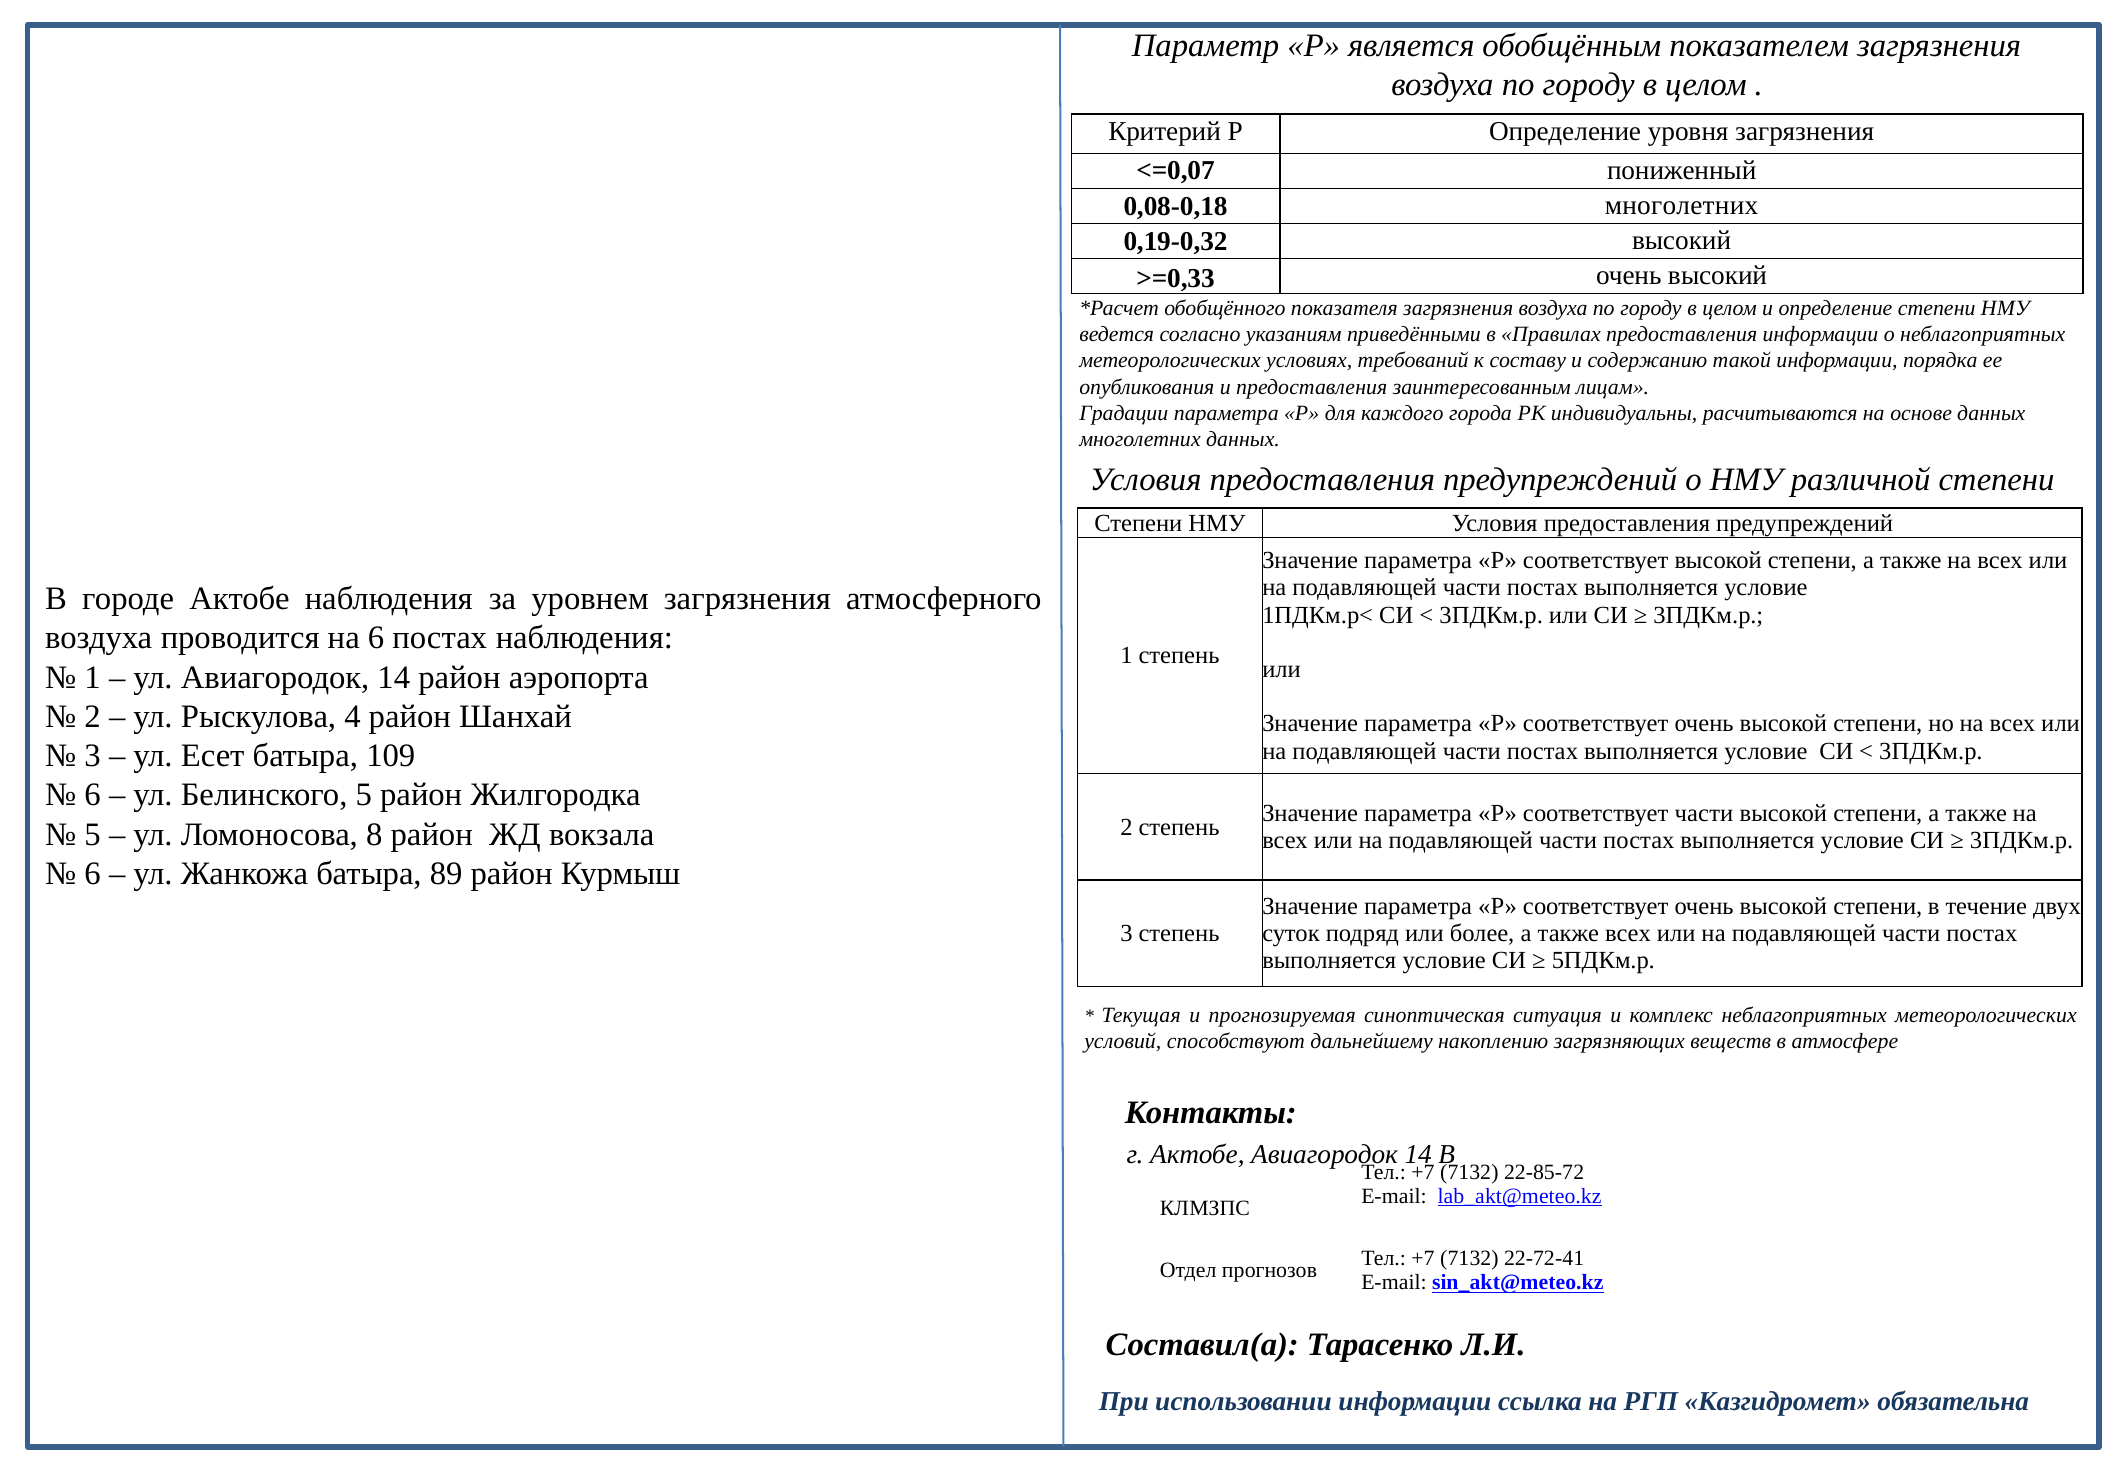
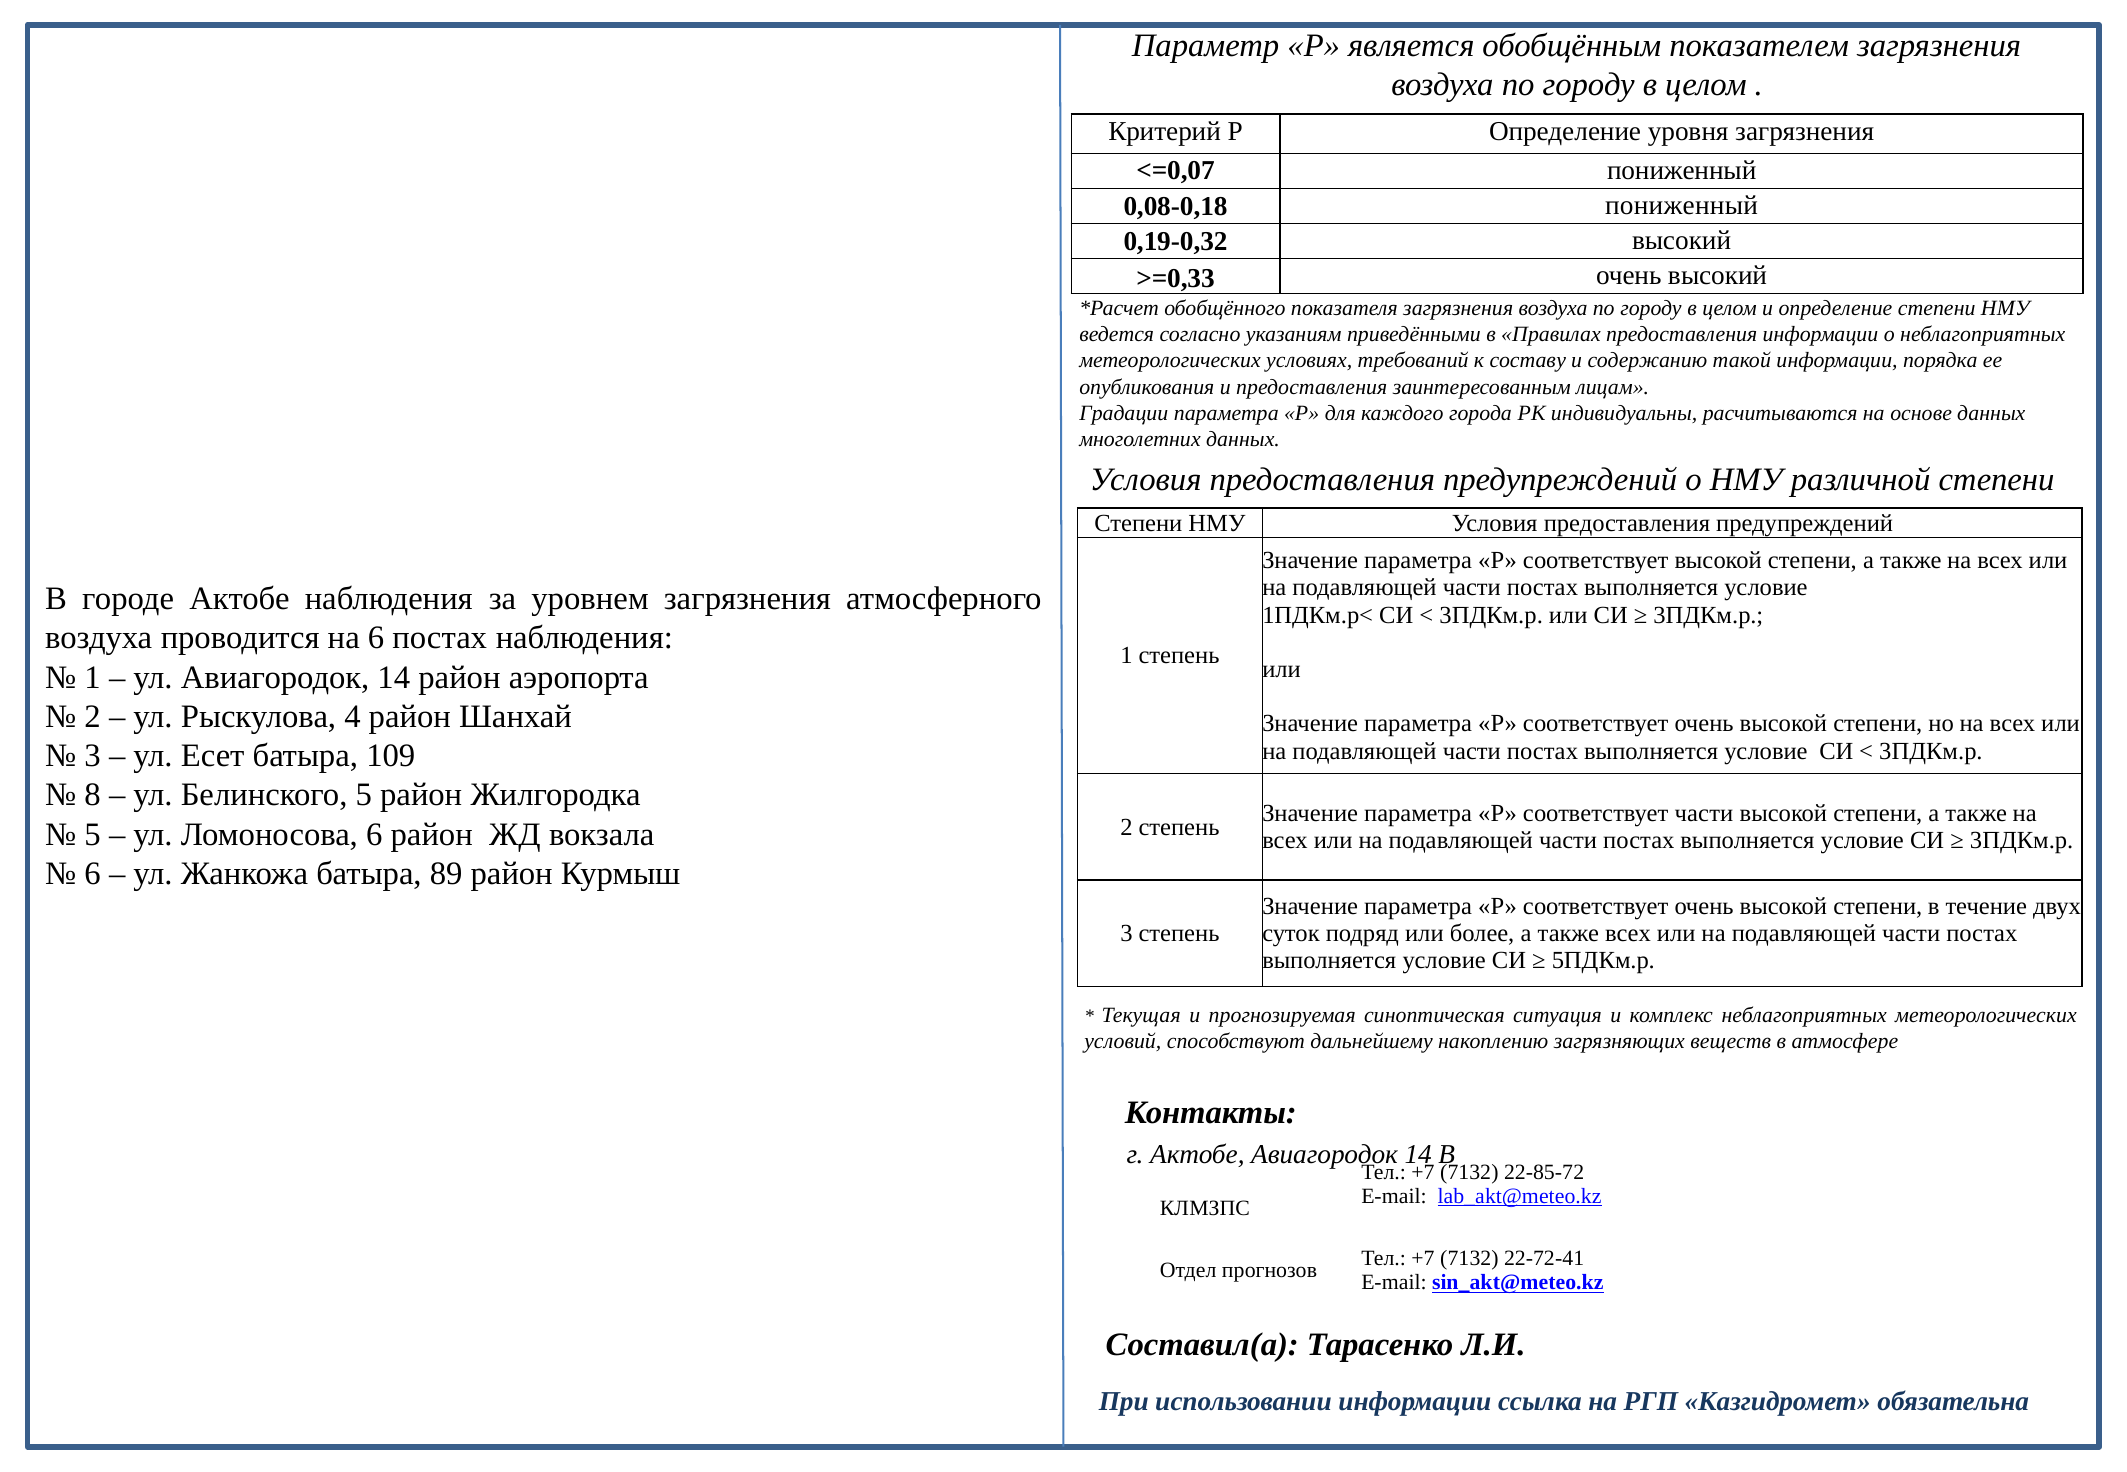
0,08-0,18 многолетних: многолетних -> пониженный
6 at (93, 795): 6 -> 8
Ломоносова 8: 8 -> 6
